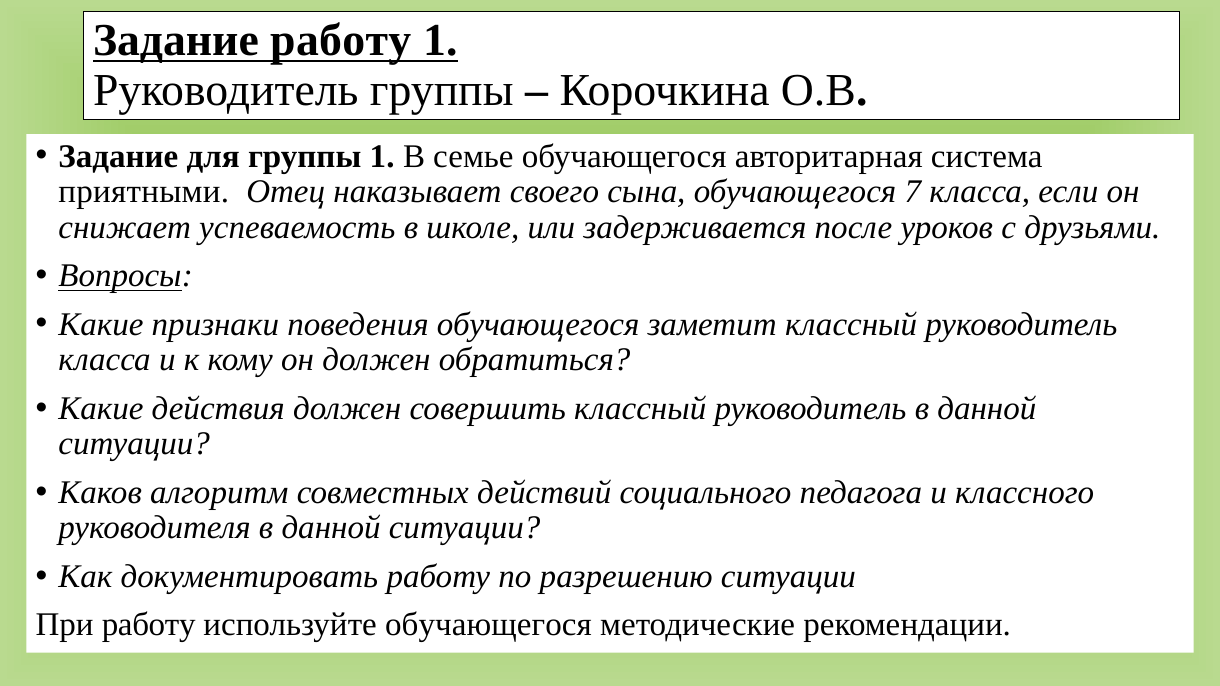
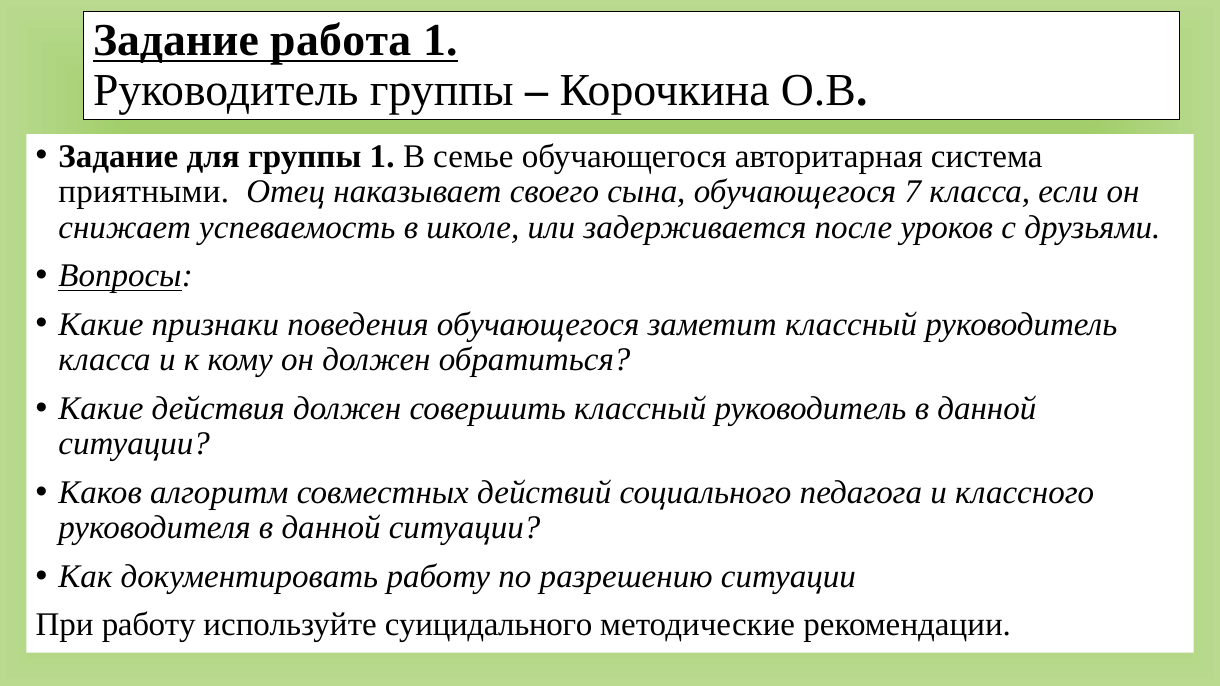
Задание работу: работу -> работа
используйте обучающегося: обучающегося -> суицидального
